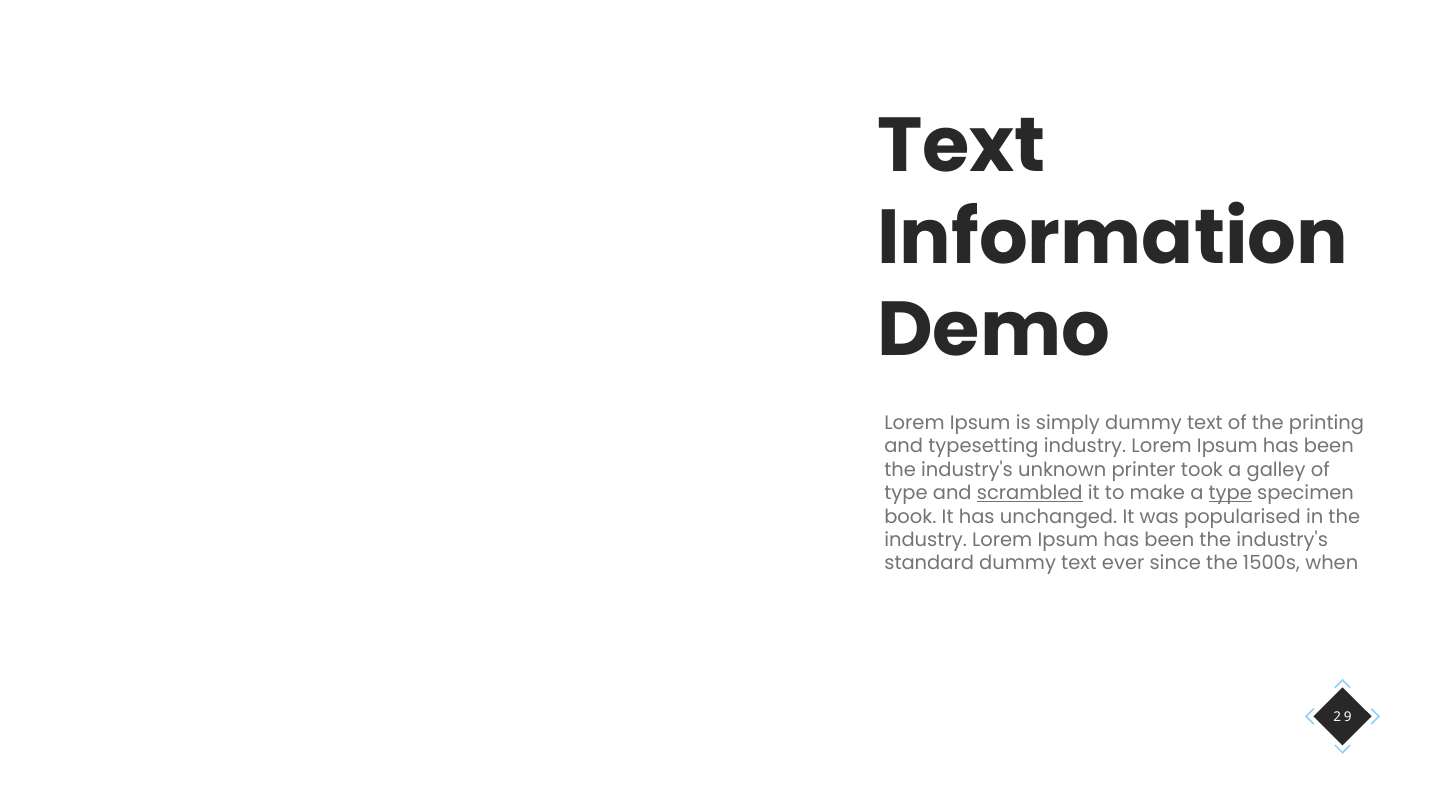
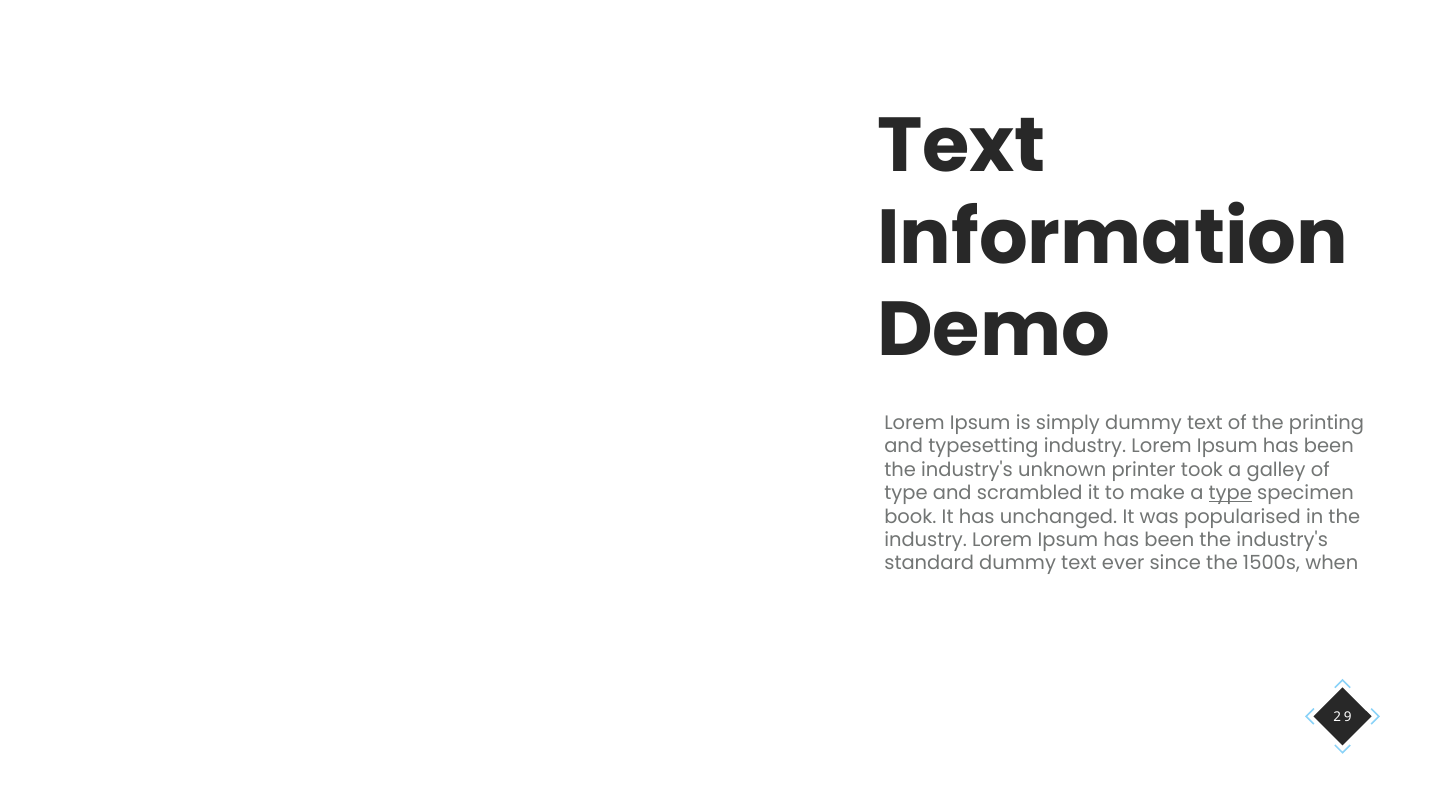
scrambled underline: present -> none
